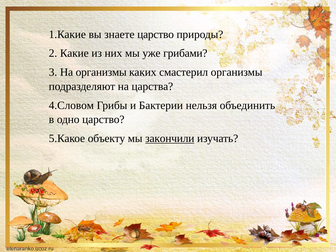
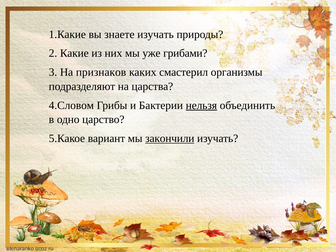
знаете царство: царство -> изучать
На организмы: организмы -> признаков
нельзя underline: none -> present
объекту: объекту -> вариант
